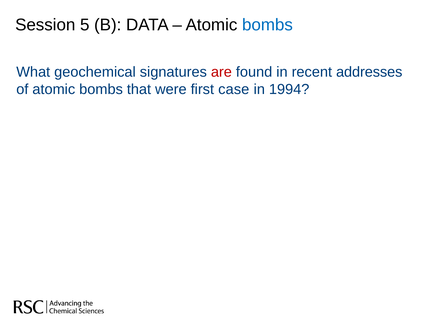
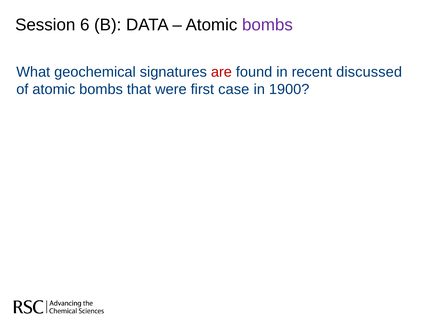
5: 5 -> 6
bombs at (267, 25) colour: blue -> purple
addresses: addresses -> discussed
1994: 1994 -> 1900
